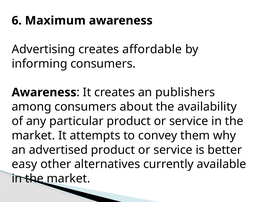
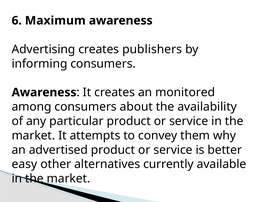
affordable: affordable -> publishers
publishers: publishers -> monitored
